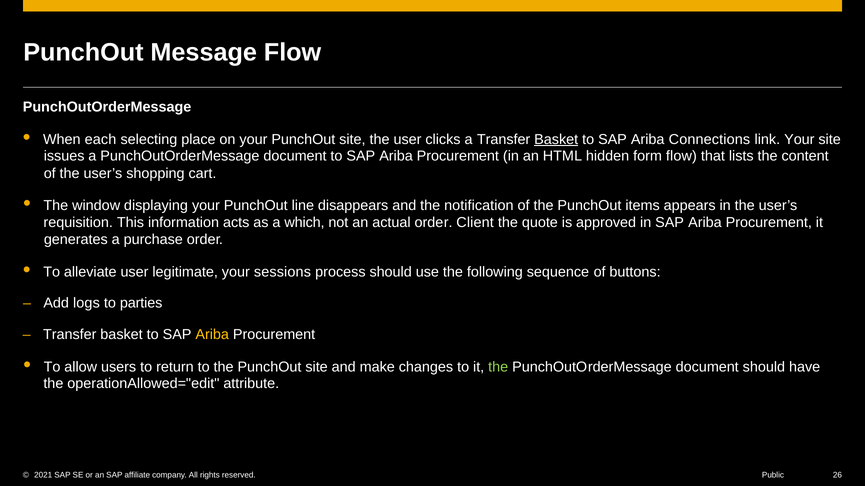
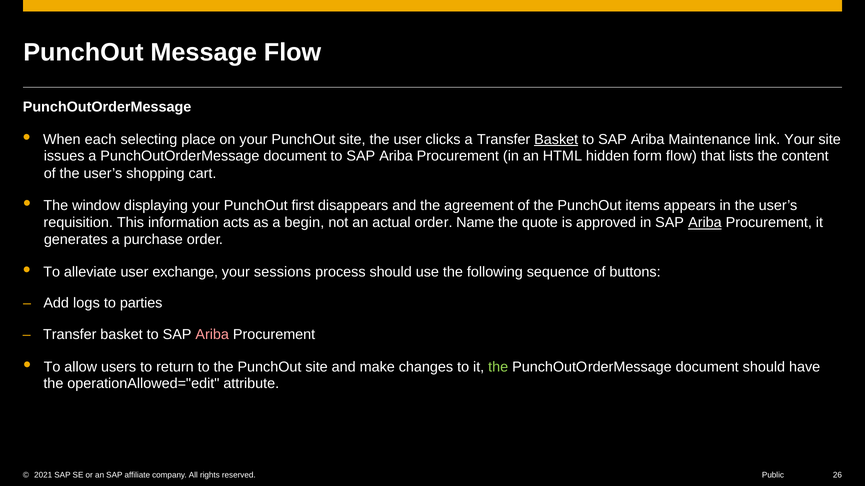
Connections: Connections -> Maintenance
line: line -> first
notification: notification -> agreement
which: which -> begin
Client: Client -> Name
Ariba at (705, 223) underline: none -> present
legitimate: legitimate -> exchange
Ariba at (212, 335) colour: yellow -> pink
